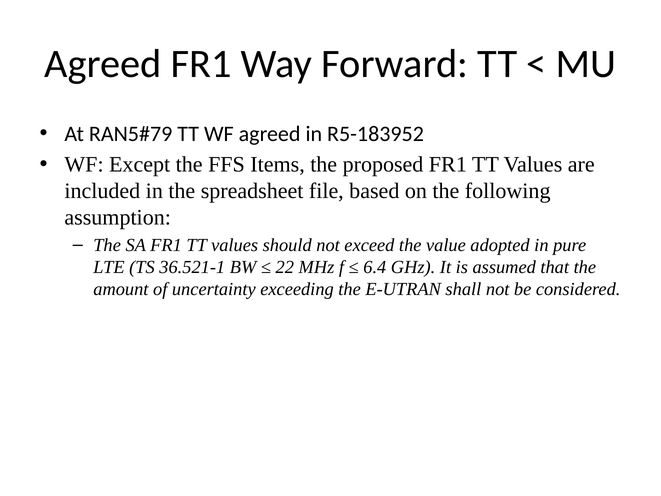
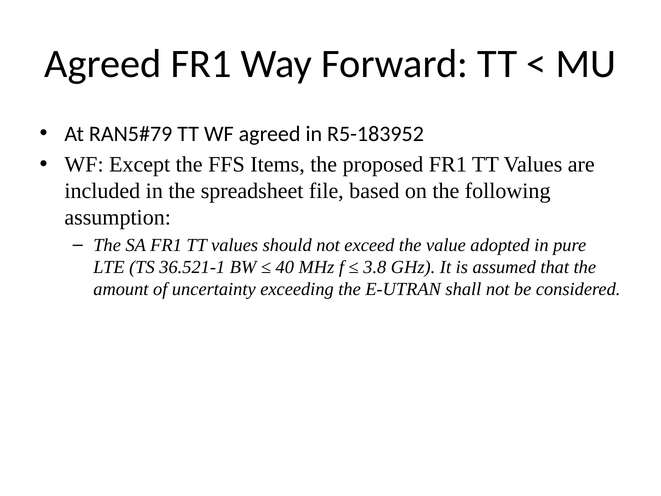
22: 22 -> 40
6.4: 6.4 -> 3.8
